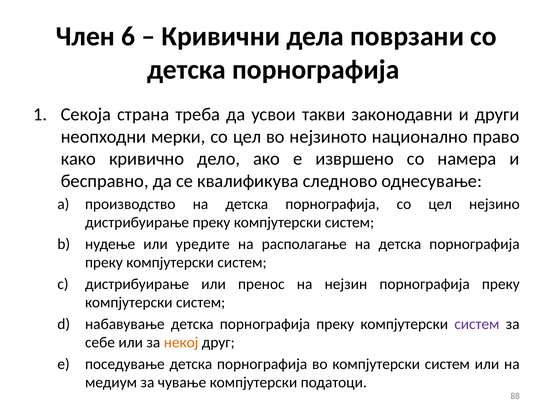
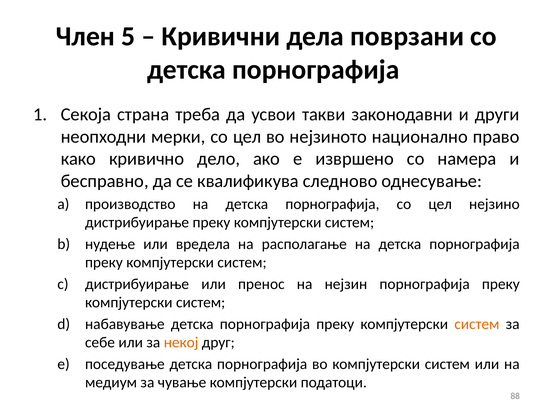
6: 6 -> 5
уредите: уредите -> вредела
систем at (477, 324) colour: purple -> orange
